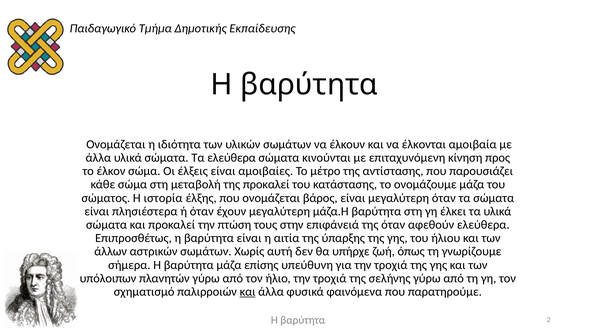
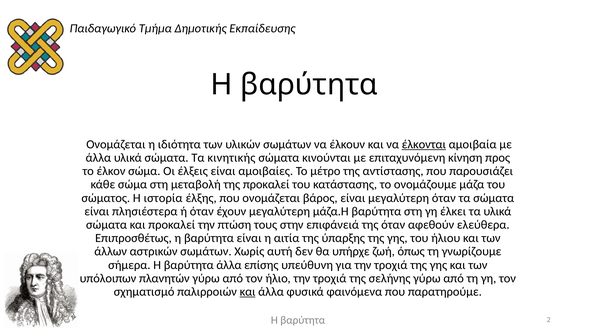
έλκονται underline: none -> present
Τα ελεύθερα: ελεύθερα -> κινητικής
βαρύτητα μάζα: μάζα -> άλλα
